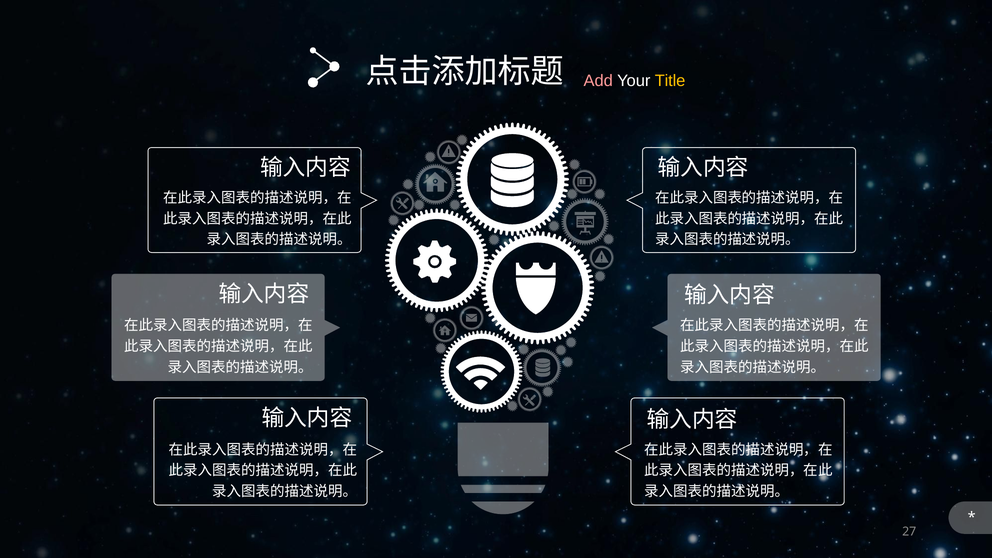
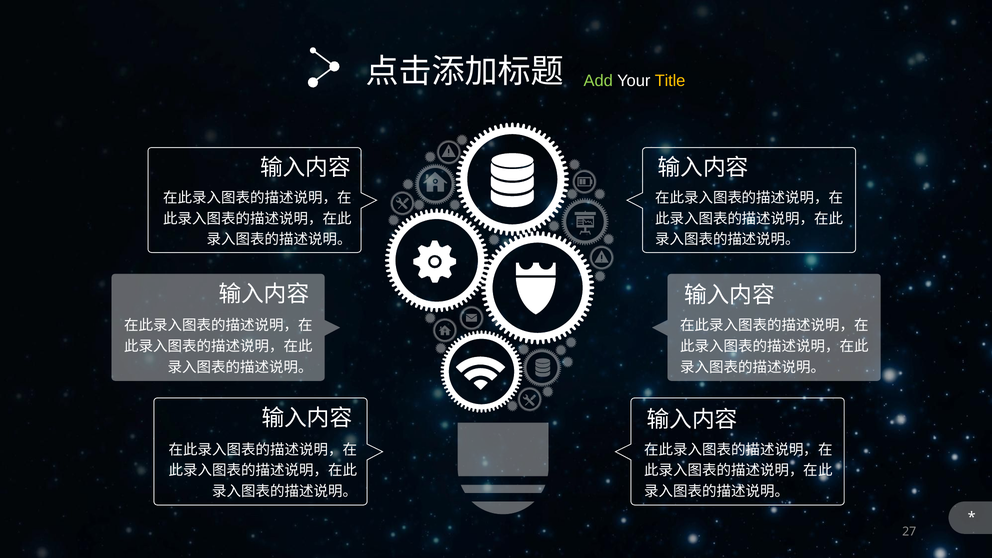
Add colour: pink -> light green
